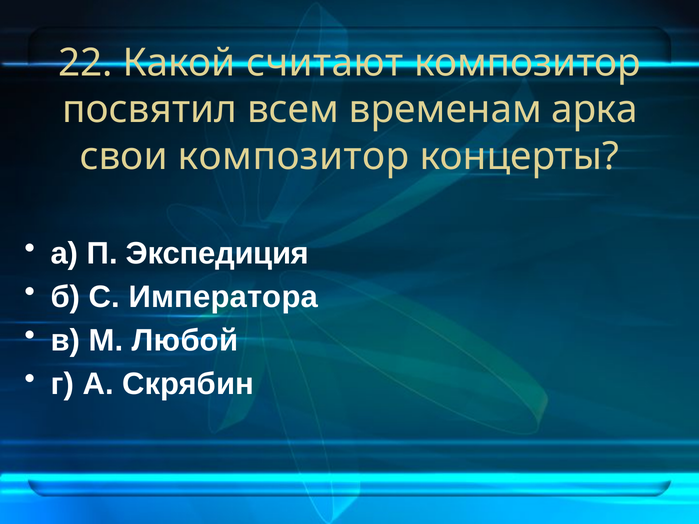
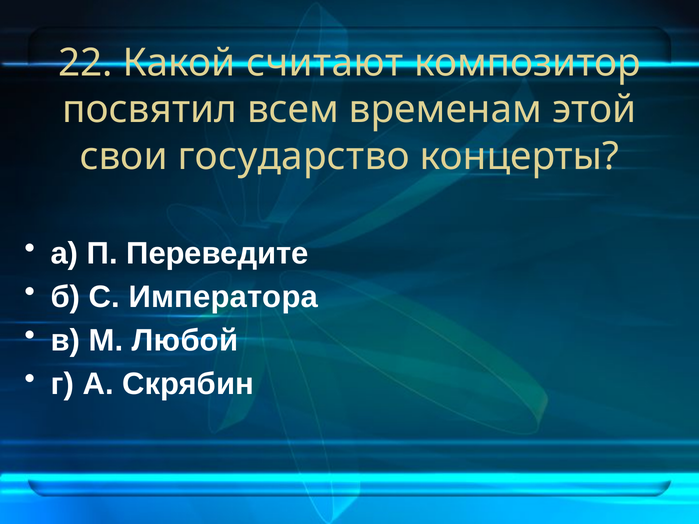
арка: арка -> этой
свои композитор: композитор -> государство
Экспедиция: Экспедиция -> Переведите
